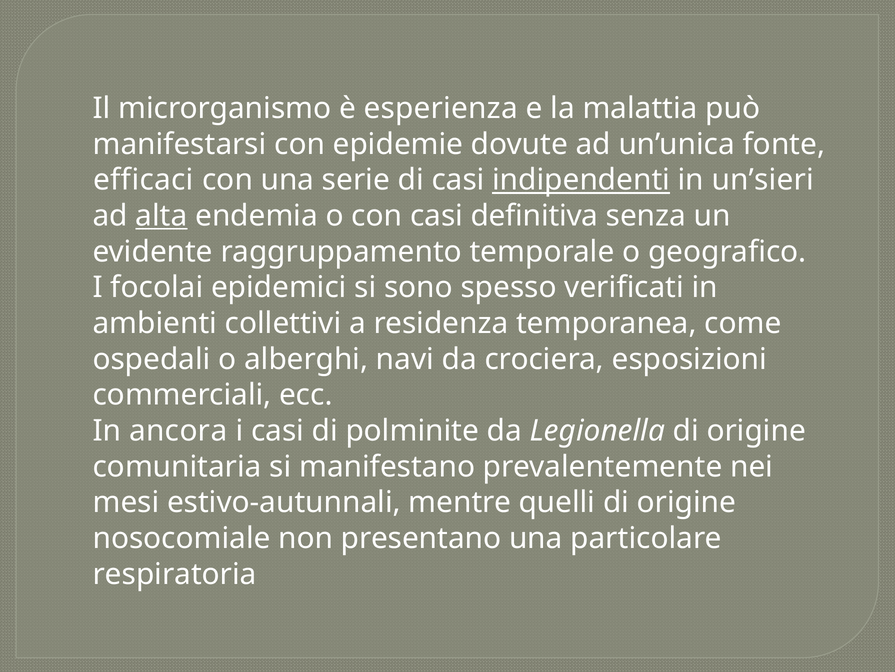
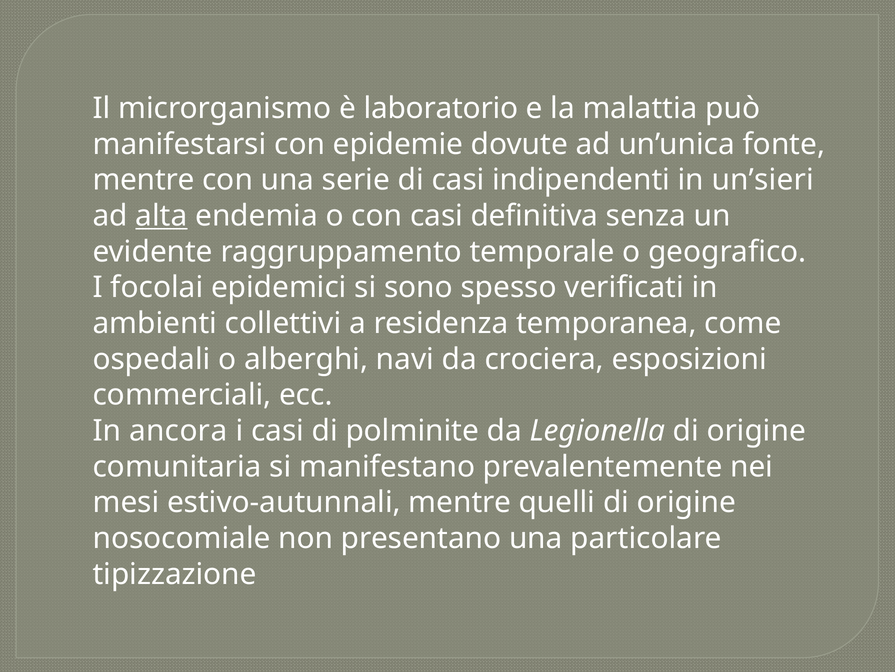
esperienza: esperienza -> laboratorio
efficaci at (143, 180): efficaci -> mentre
indipendenti underline: present -> none
respiratoria: respiratoria -> tipizzazione
